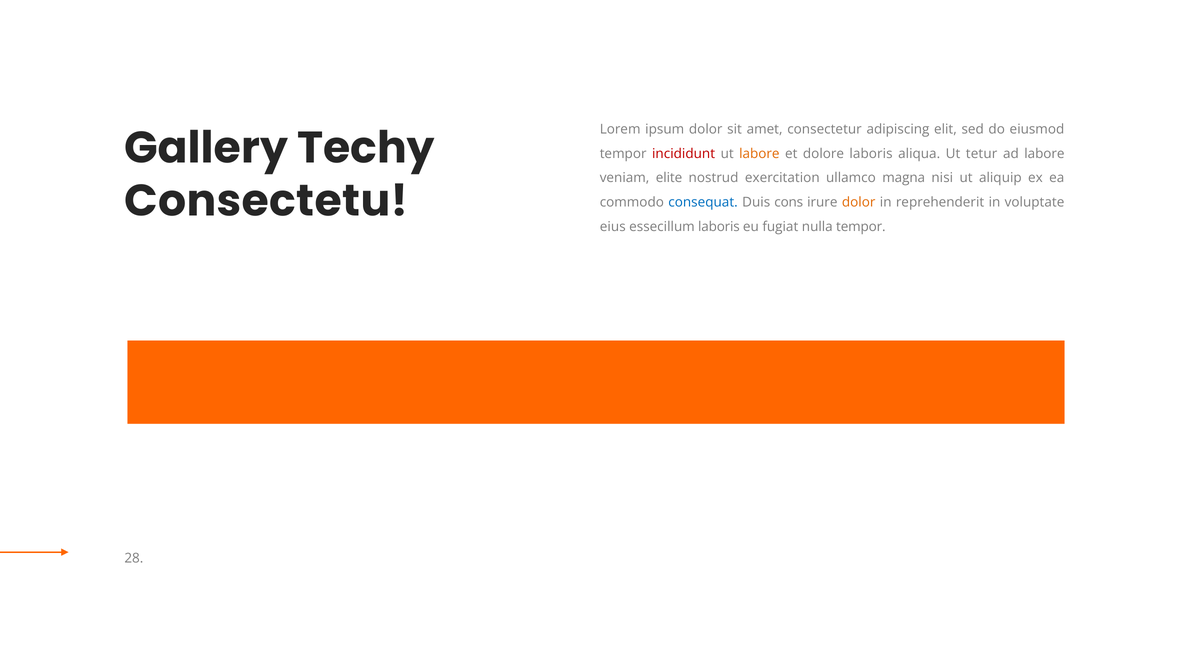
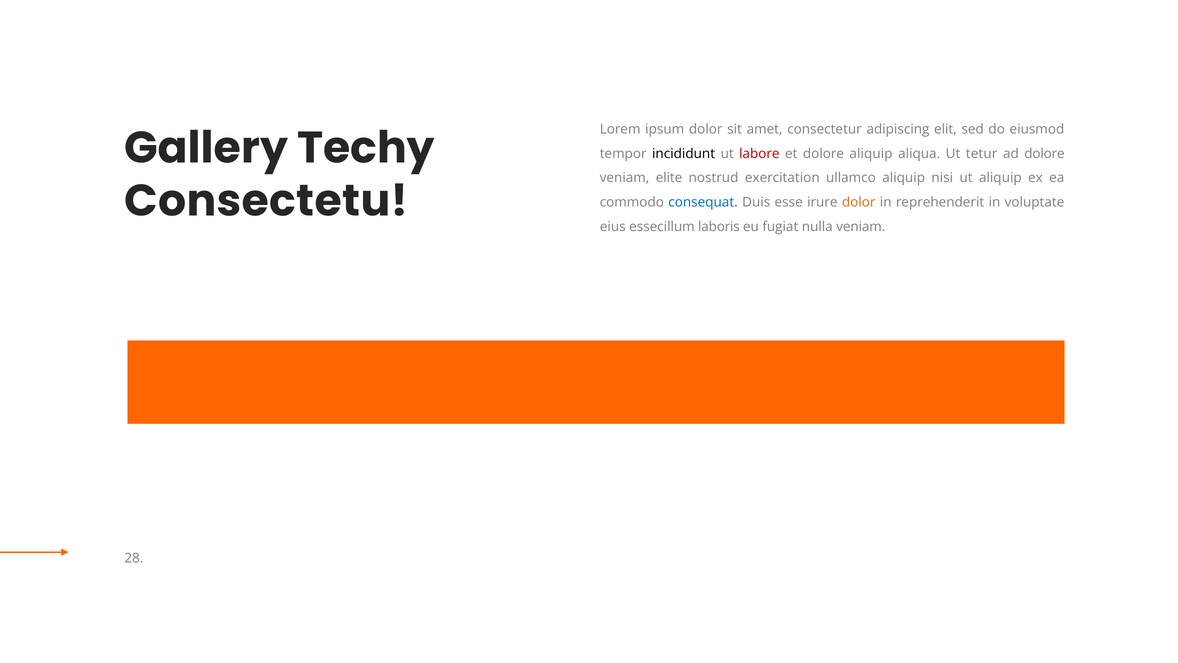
incididunt colour: red -> black
labore at (759, 154) colour: orange -> red
dolore laboris: laboris -> aliquip
ad labore: labore -> dolore
ullamco magna: magna -> aliquip
cons: cons -> esse
nulla tempor: tempor -> veniam
